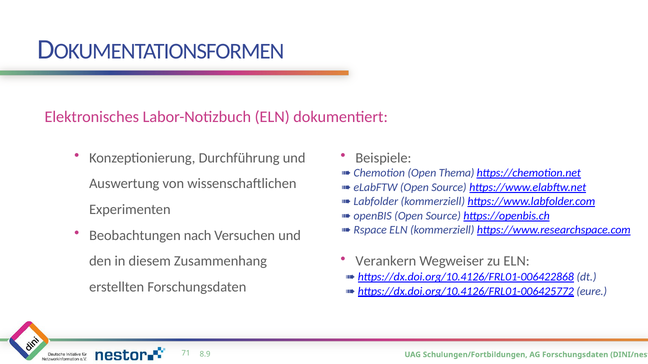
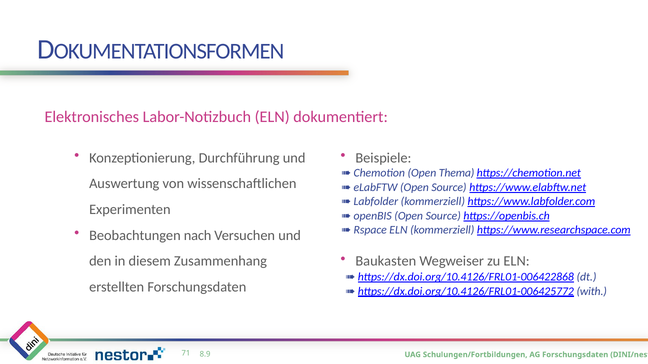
Verankern: Verankern -> Baukasten
eure: eure -> with
